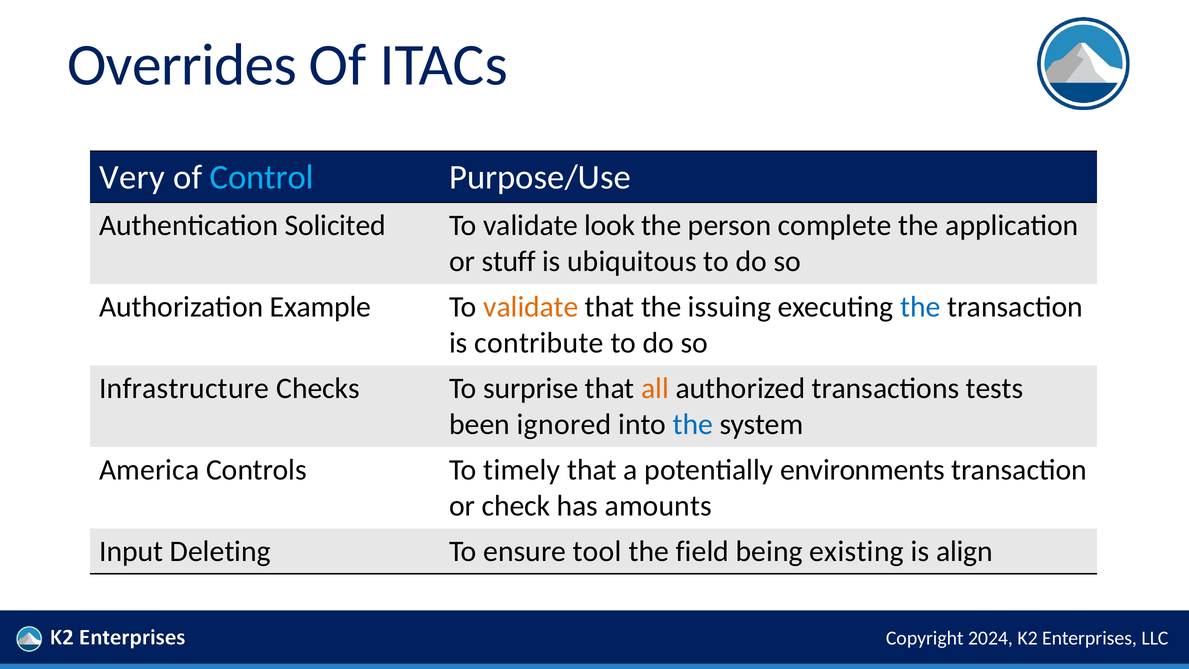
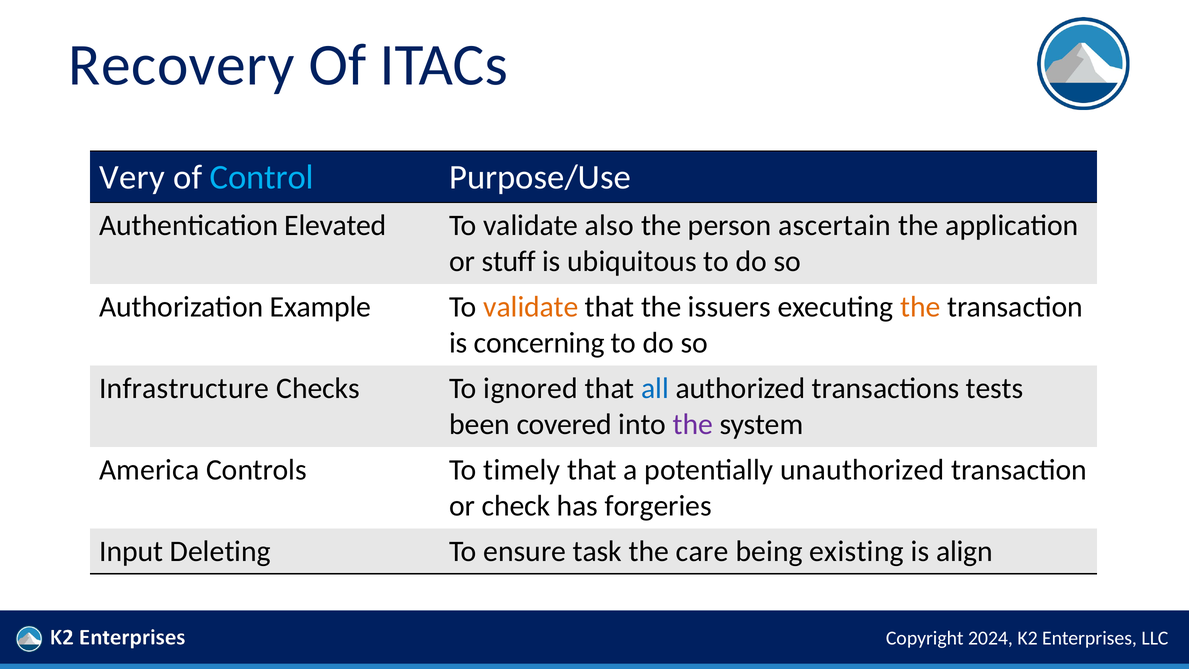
Overrides: Overrides -> Recovery
Solicited: Solicited -> Elevated
look: look -> also
complete: complete -> ascertain
issuing: issuing -> issuers
the at (920, 307) colour: blue -> orange
contribute: contribute -> concerning
surprise: surprise -> ignored
all colour: orange -> blue
ignored: ignored -> covered
the at (693, 425) colour: blue -> purple
environments: environments -> unauthorized
amounts: amounts -> forgeries
tool: tool -> task
field: field -> care
